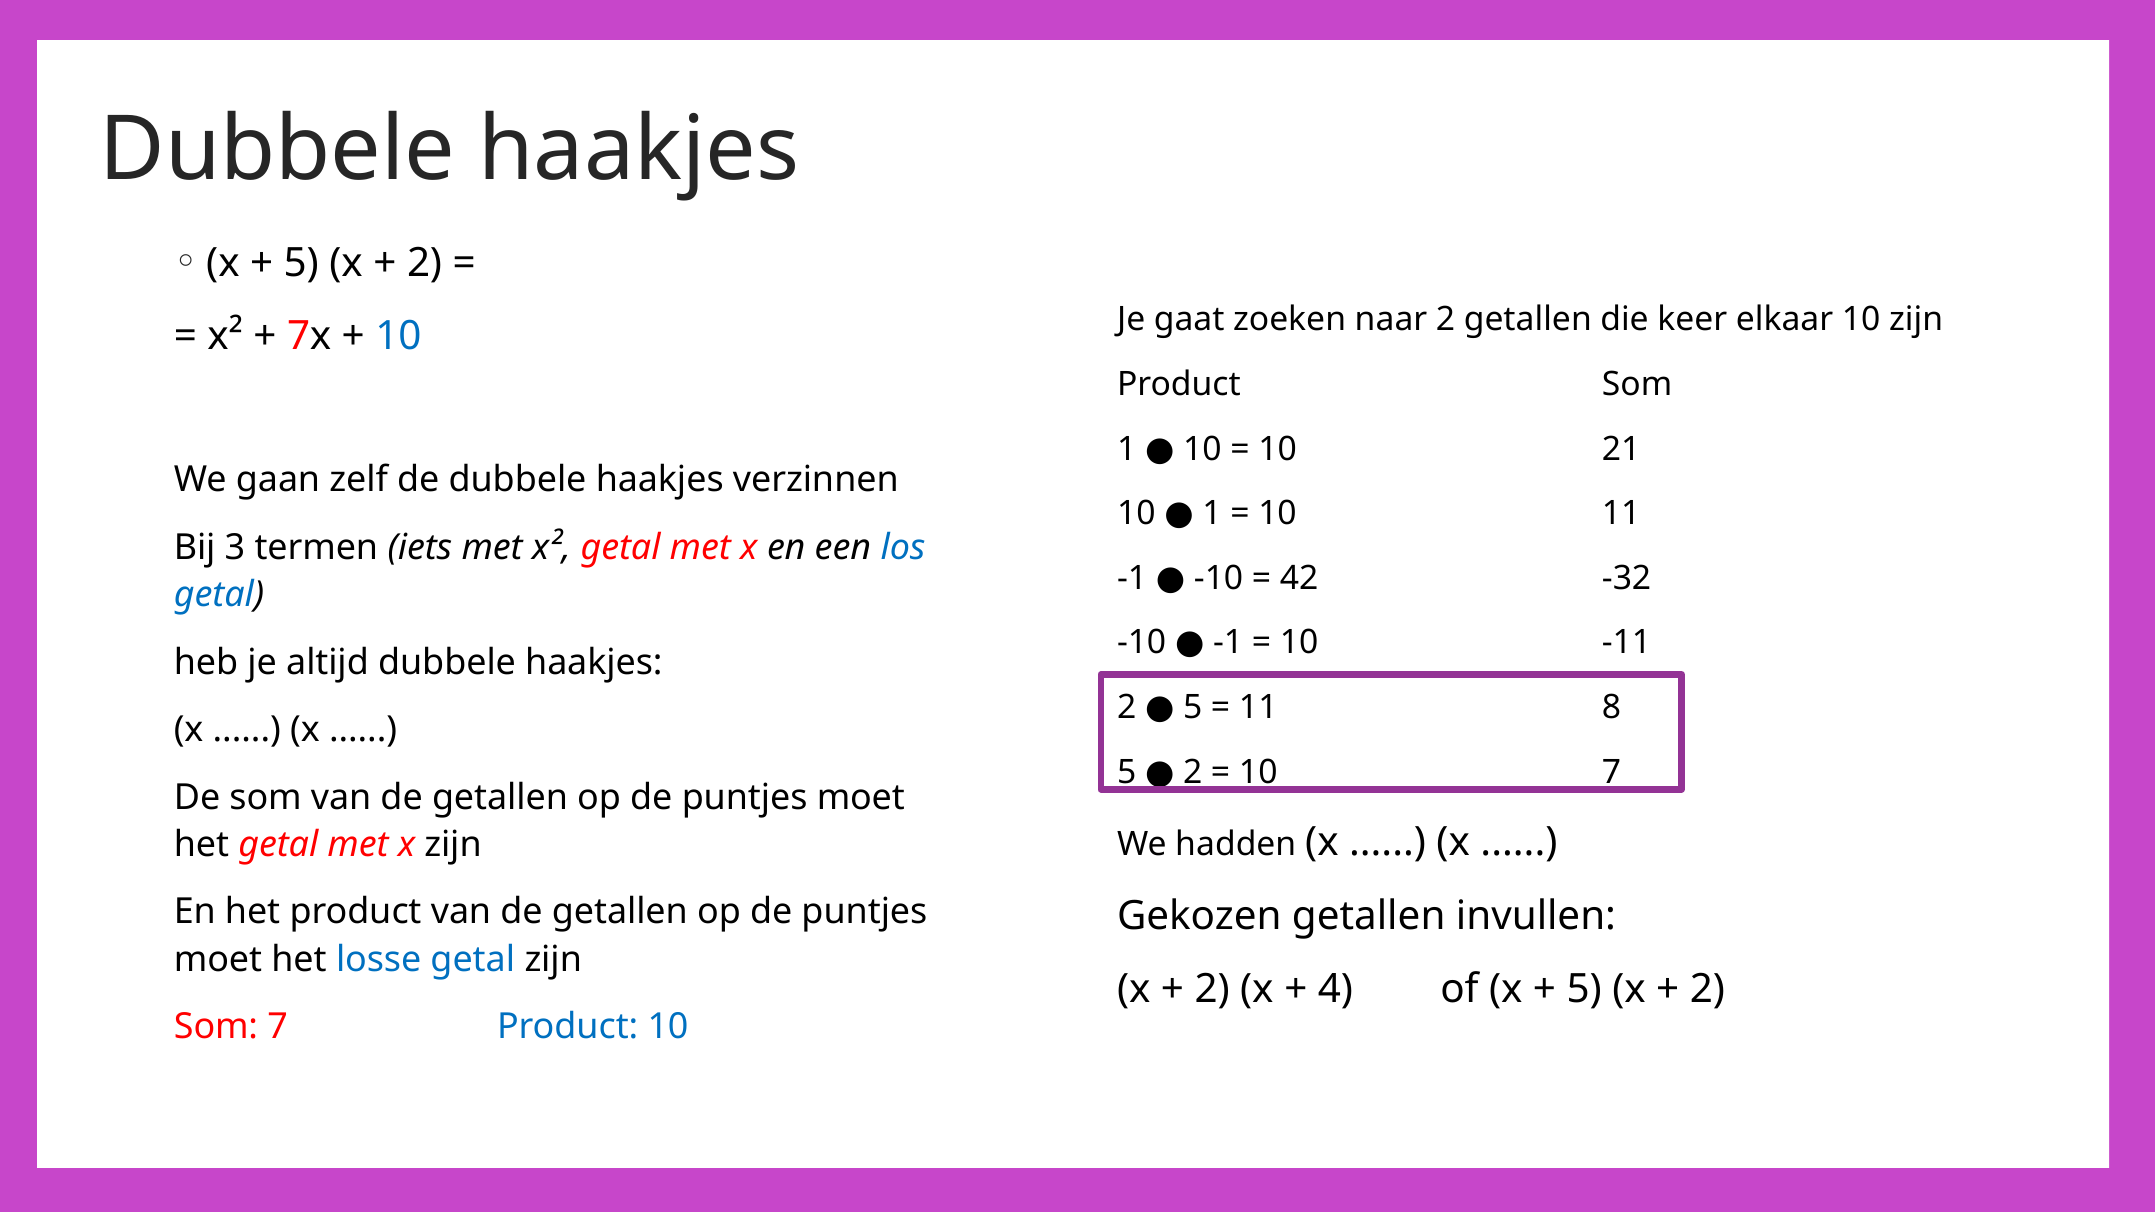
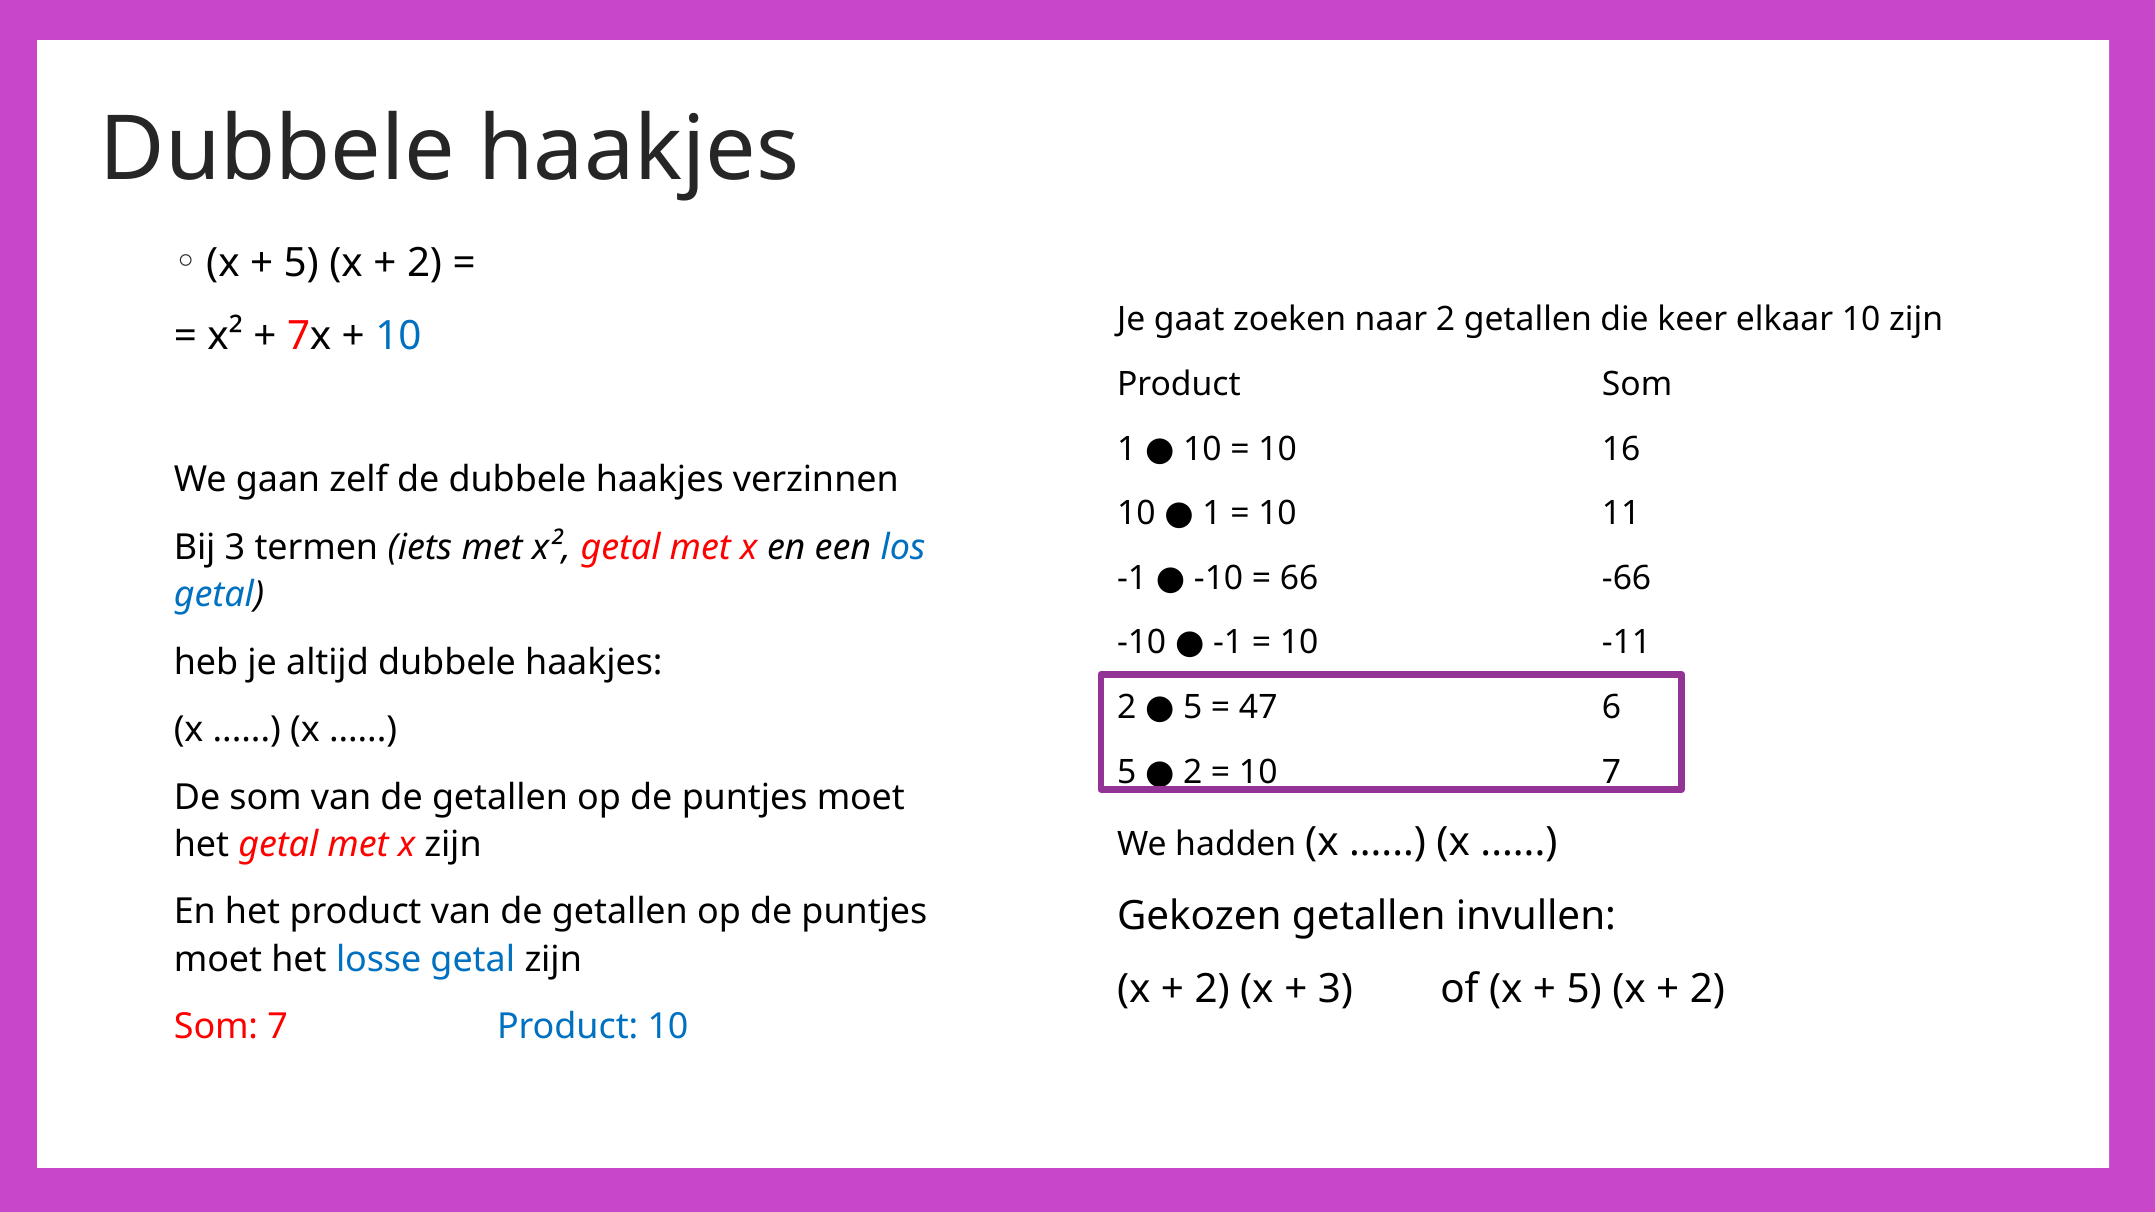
21: 21 -> 16
-32: -32 -> -66
42: 42 -> 66
8: 8 -> 6
11 at (1258, 708): 11 -> 47
4 at (1335, 989): 4 -> 3
